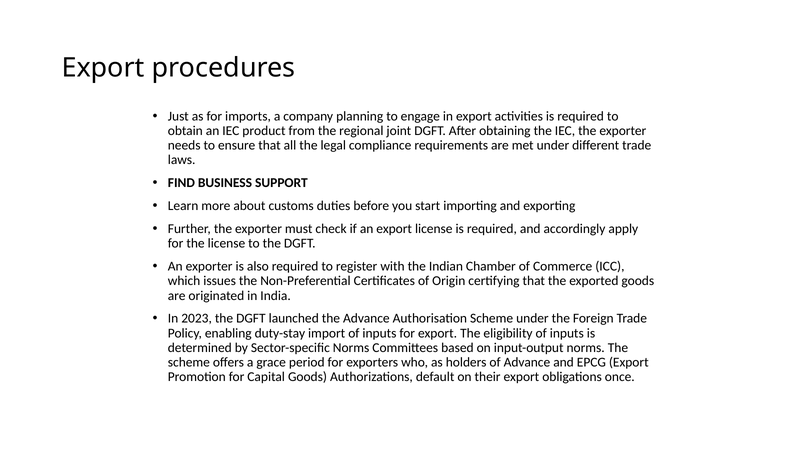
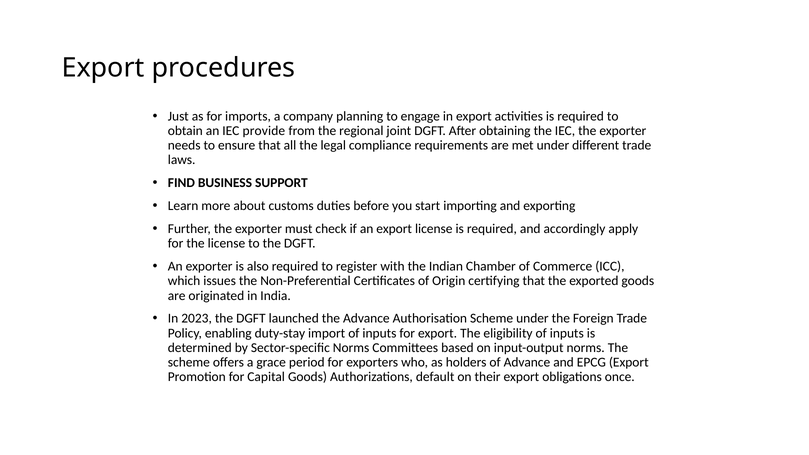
product: product -> provide
